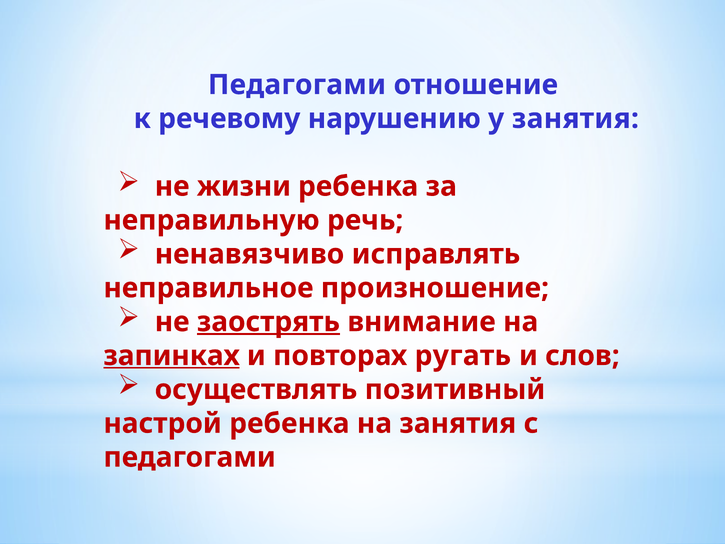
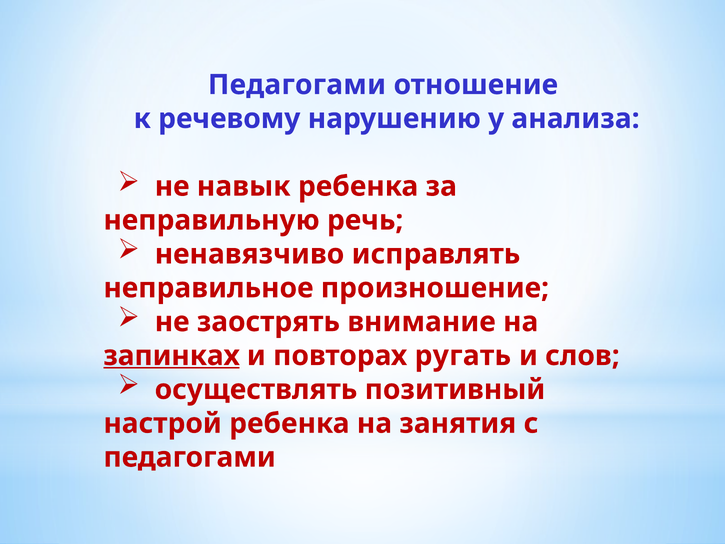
у занятия: занятия -> анализа
жизни: жизни -> навык
заострять underline: present -> none
